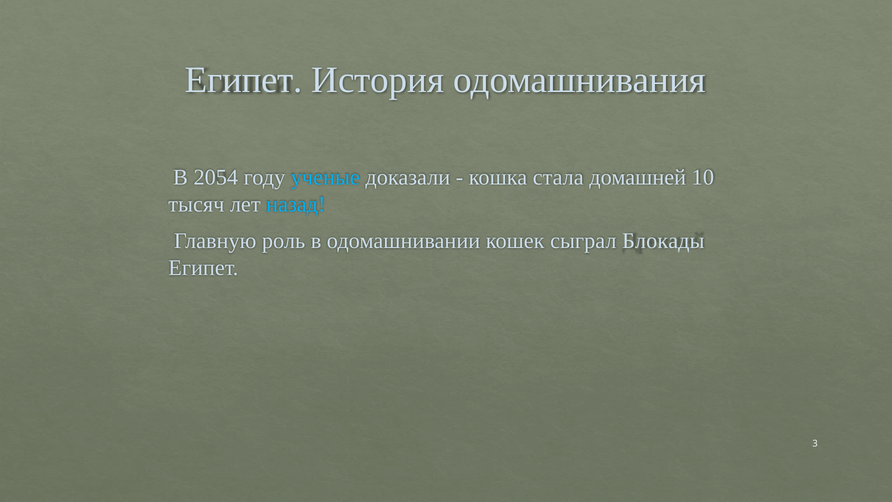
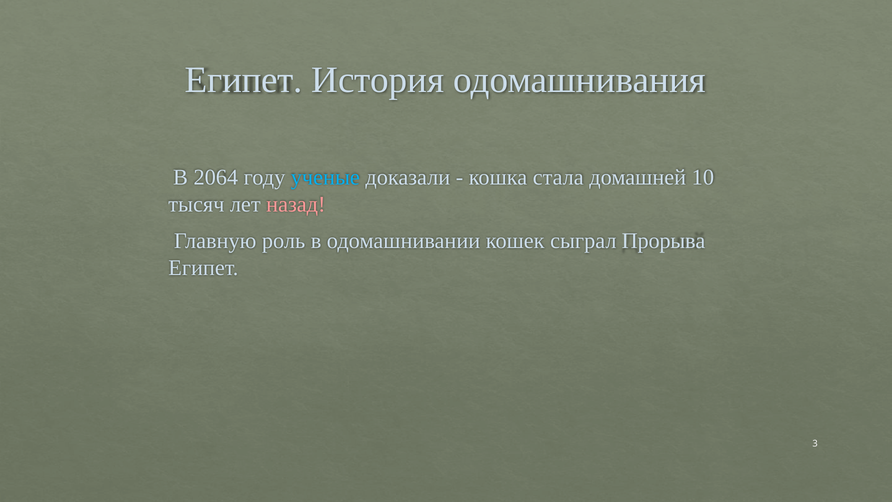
2054: 2054 -> 2064
назад colour: light blue -> pink
Блокады: Блокады -> Прорыва
